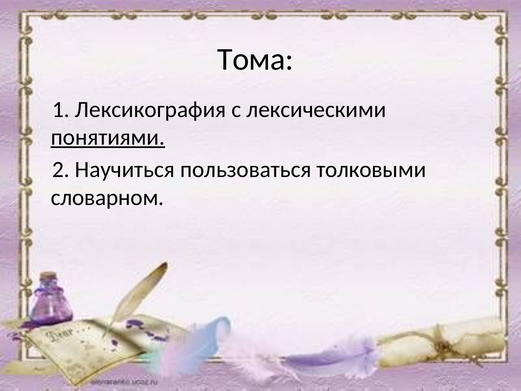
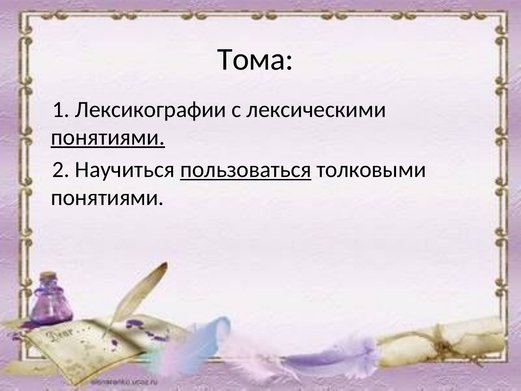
Лексикография: Лексикография -> Лексикографии
пользоваться underline: none -> present
словарном at (107, 197): словарном -> понятиями
